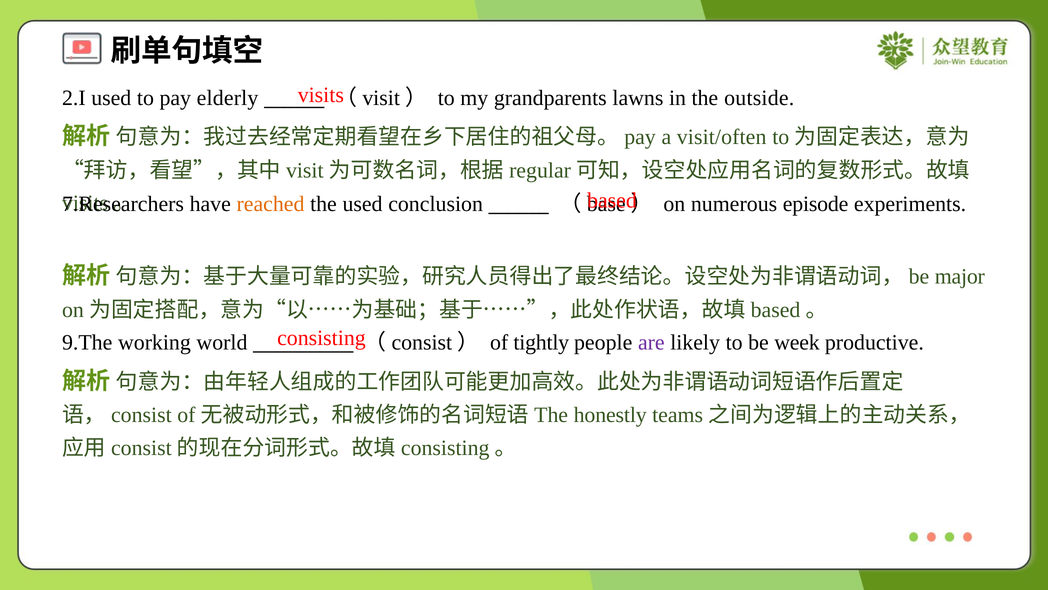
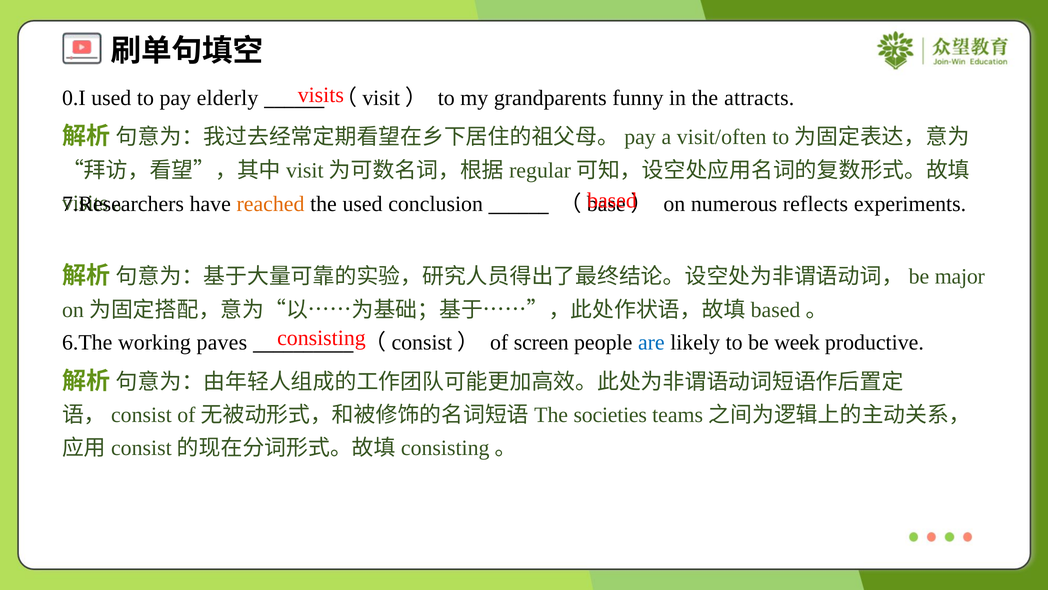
2.I: 2.I -> 0.I
lawns: lawns -> funny
outside: outside -> attracts
episode: episode -> reflects
9.The: 9.The -> 6.The
world: world -> paves
tightly: tightly -> screen
are colour: purple -> blue
honestly: honestly -> societies
